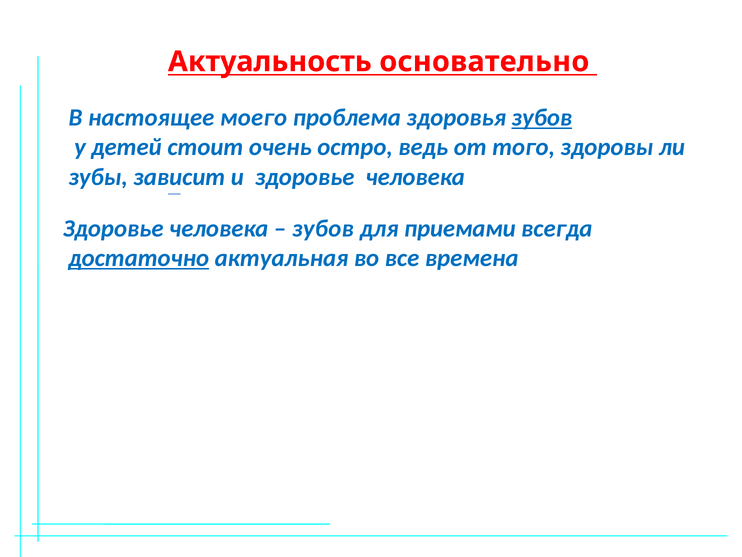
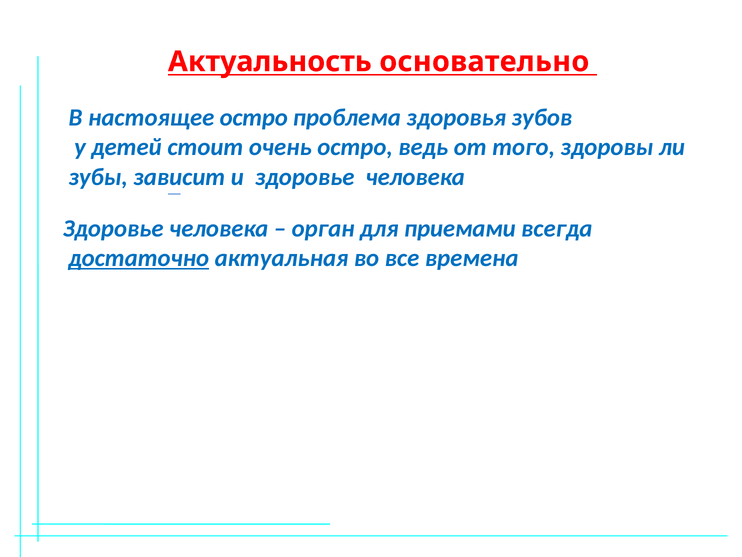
настоящее моего: моего -> остро
зубов at (542, 117) underline: present -> none
зубов at (323, 228): зубов -> орган
